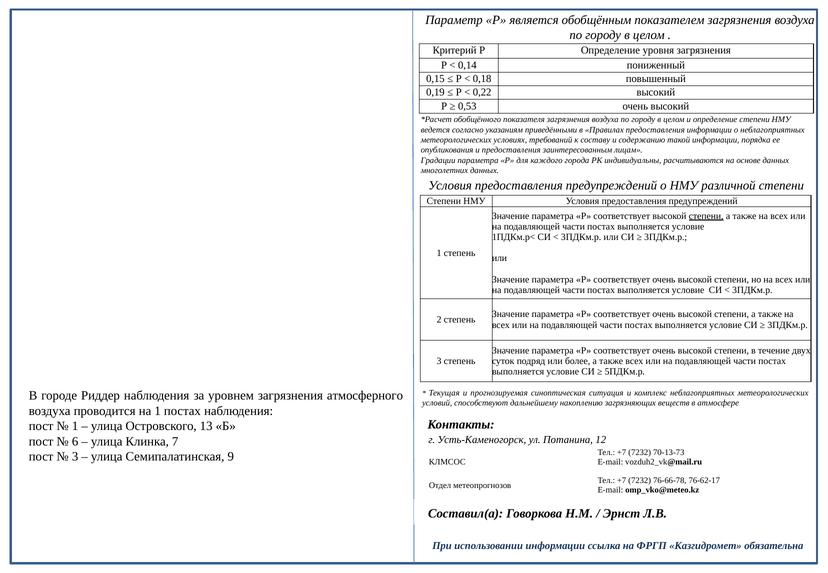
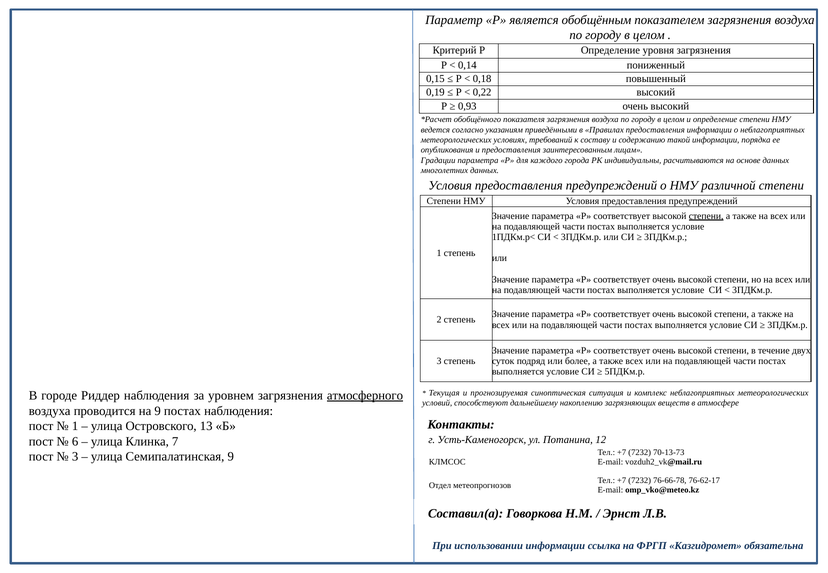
0,53: 0,53 -> 0,93
атмосферного underline: none -> present
на 1: 1 -> 9
